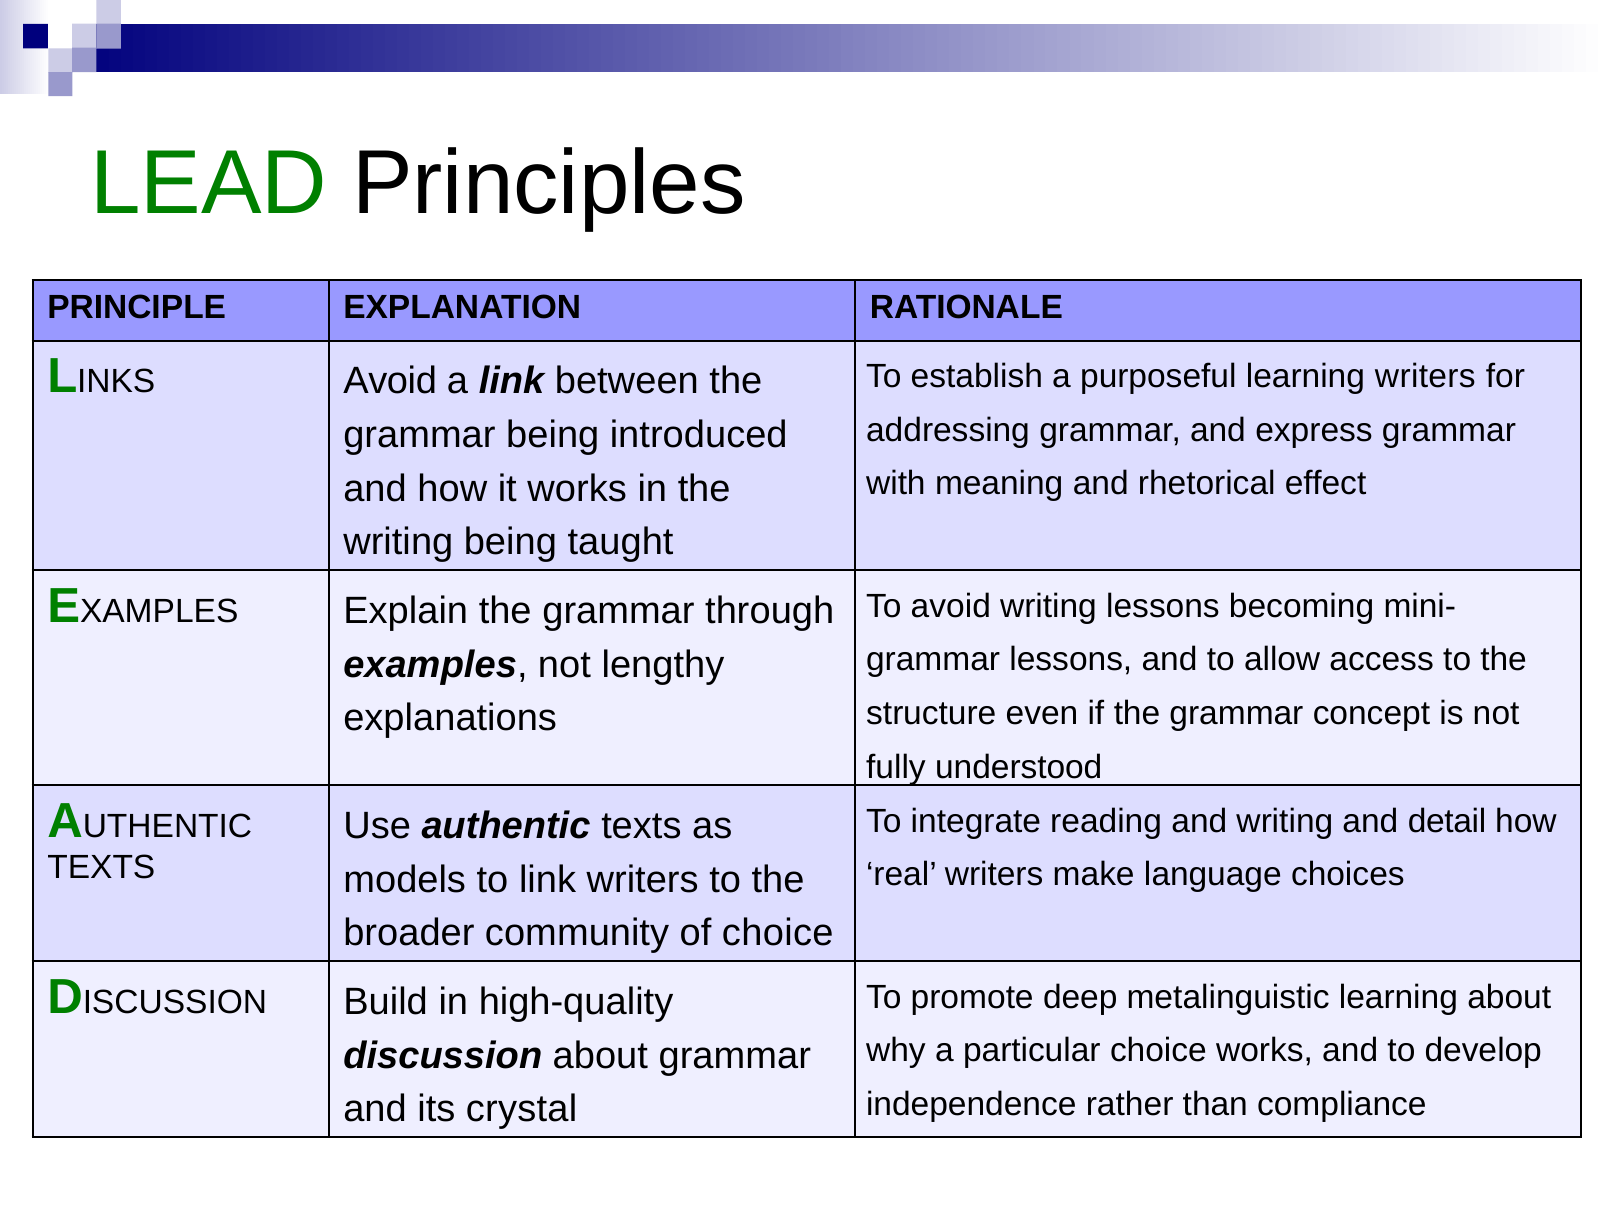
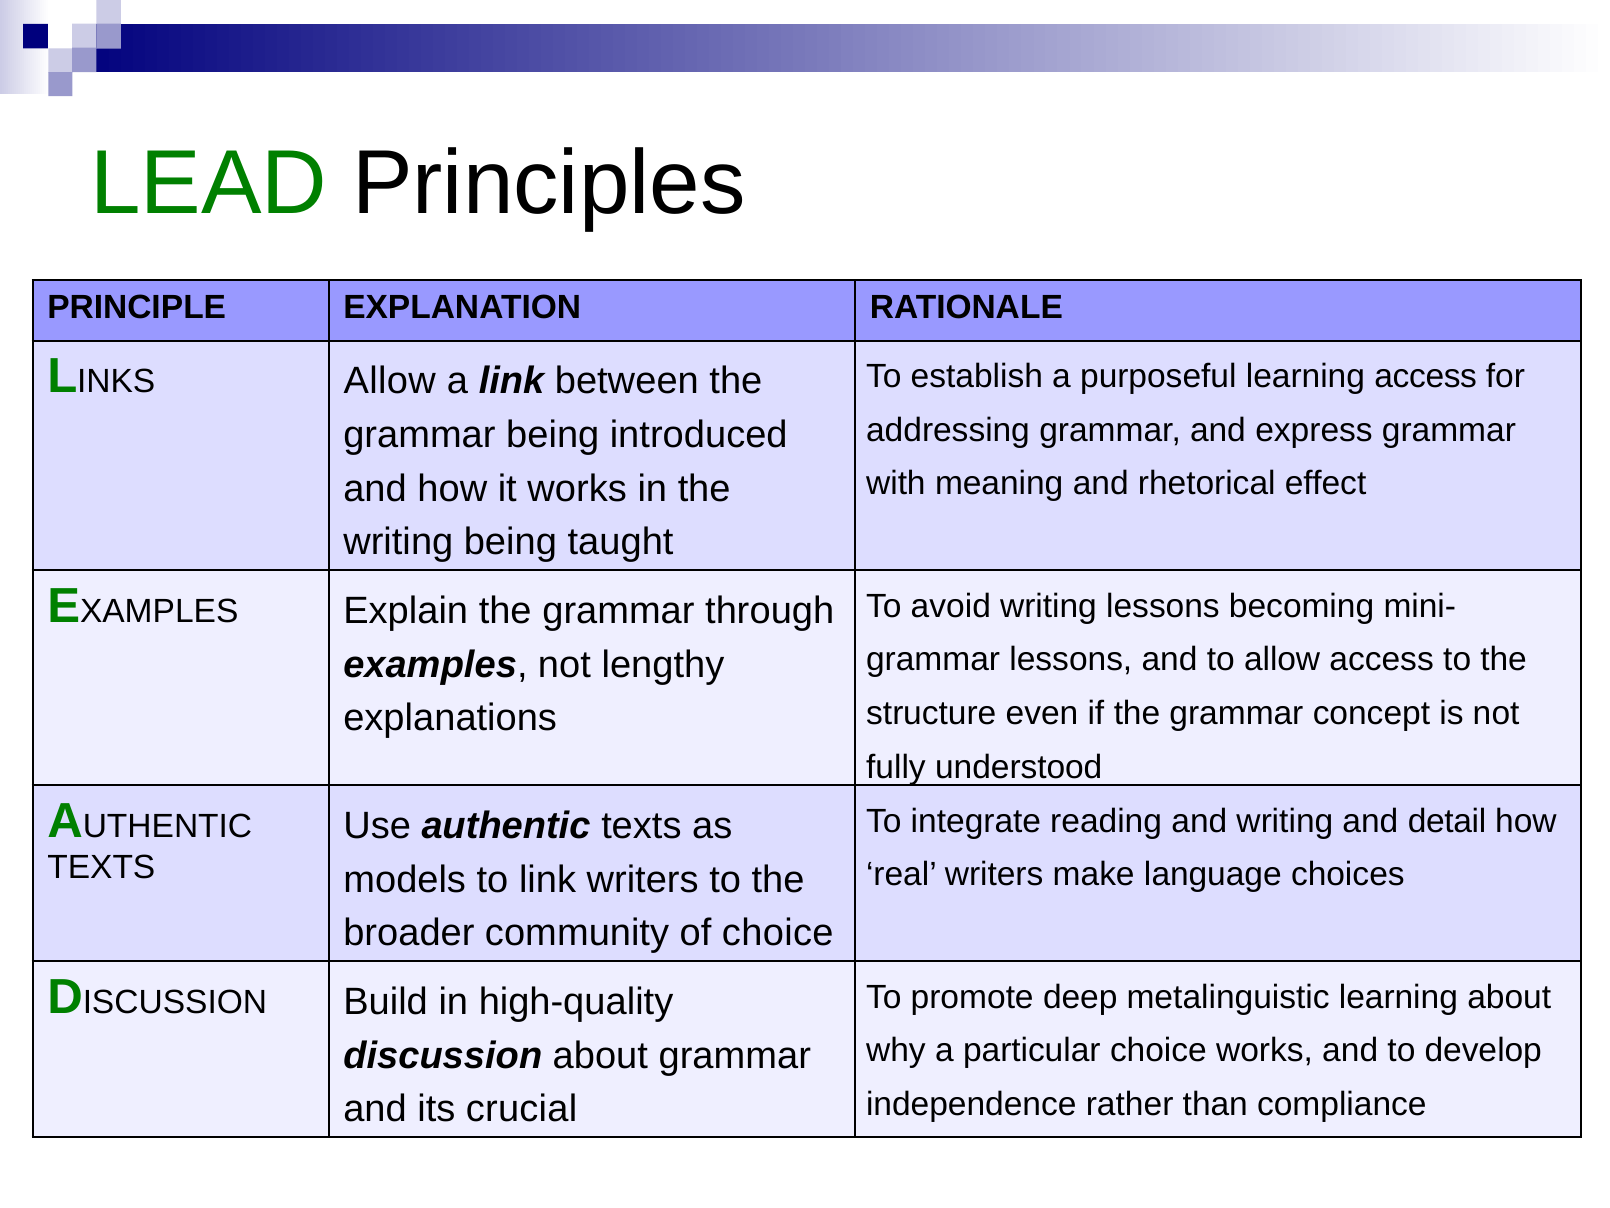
Avoid at (390, 381): Avoid -> Allow
learning writers: writers -> access
crystal: crystal -> crucial
